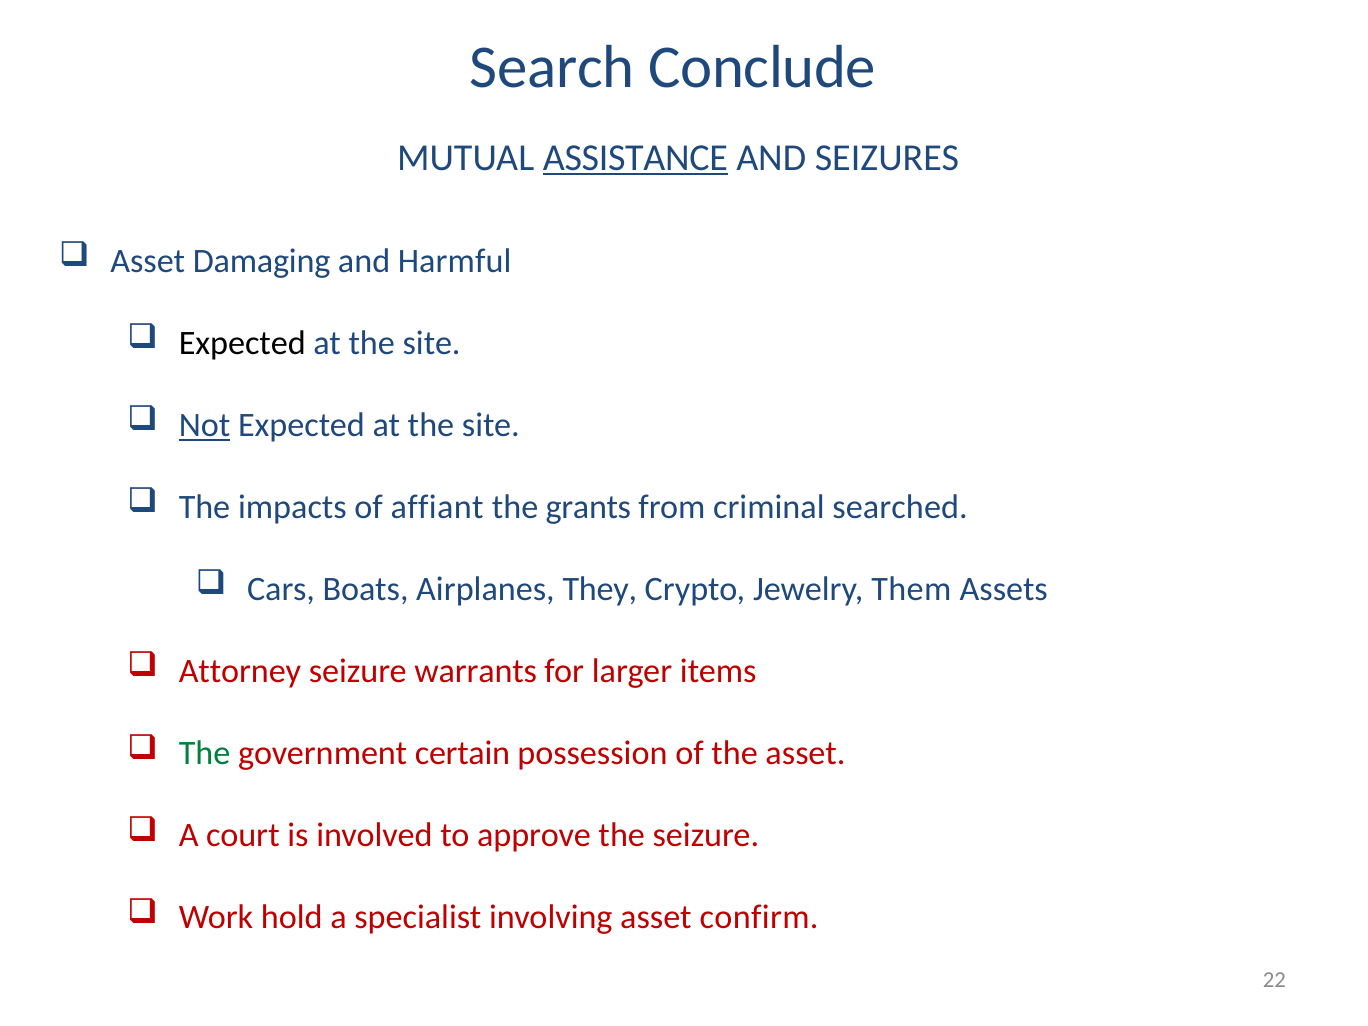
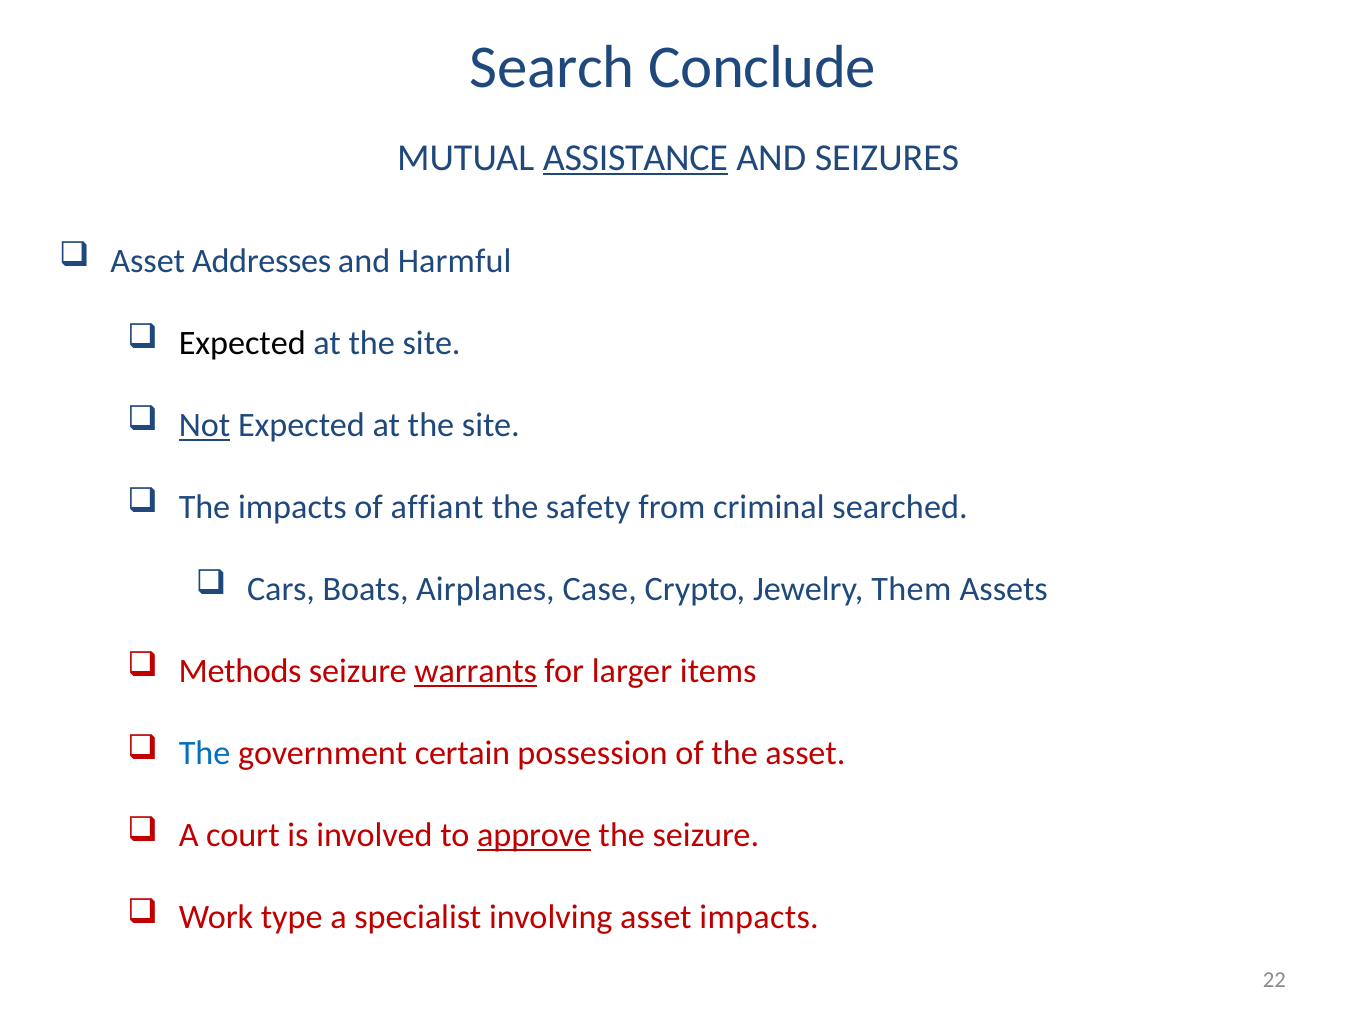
Damaging: Damaging -> Addresses
grants: grants -> safety
They: They -> Case
Attorney: Attorney -> Methods
warrants underline: none -> present
The at (205, 753) colour: green -> blue
approve underline: none -> present
hold: hold -> type
asset confirm: confirm -> impacts
